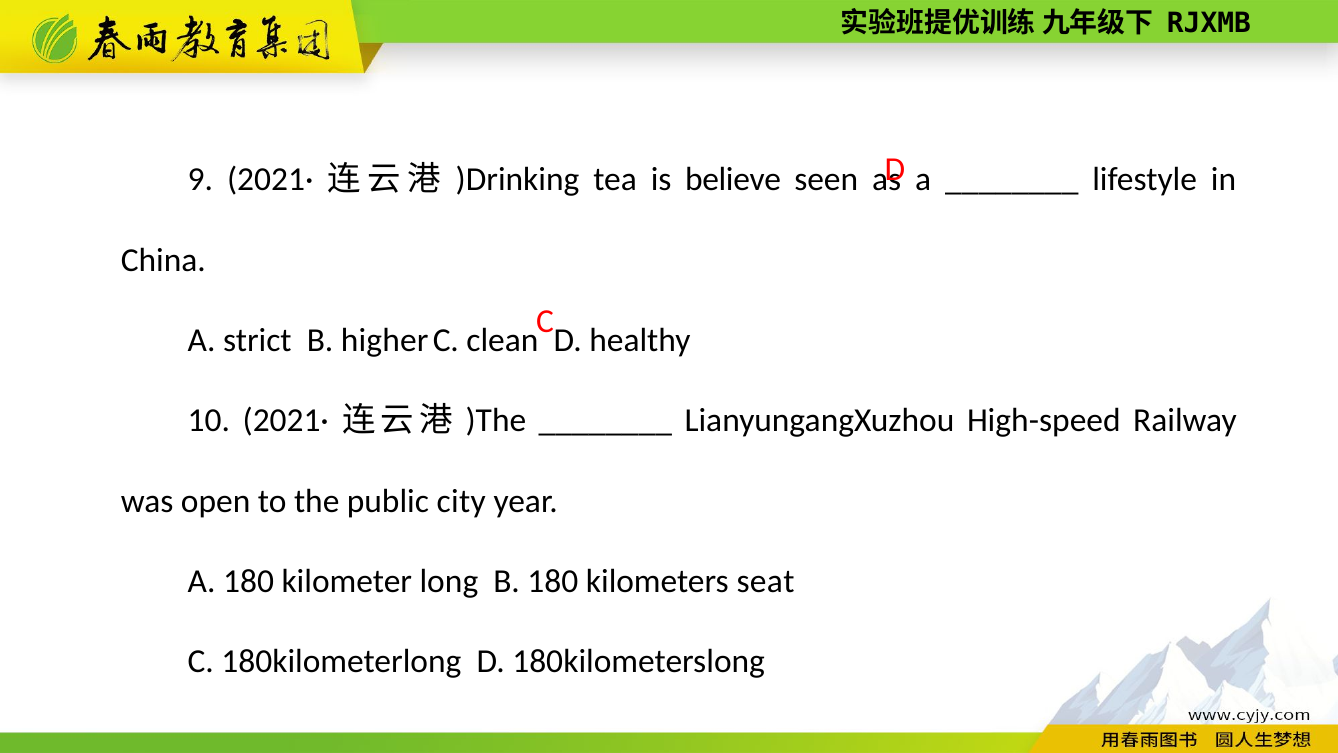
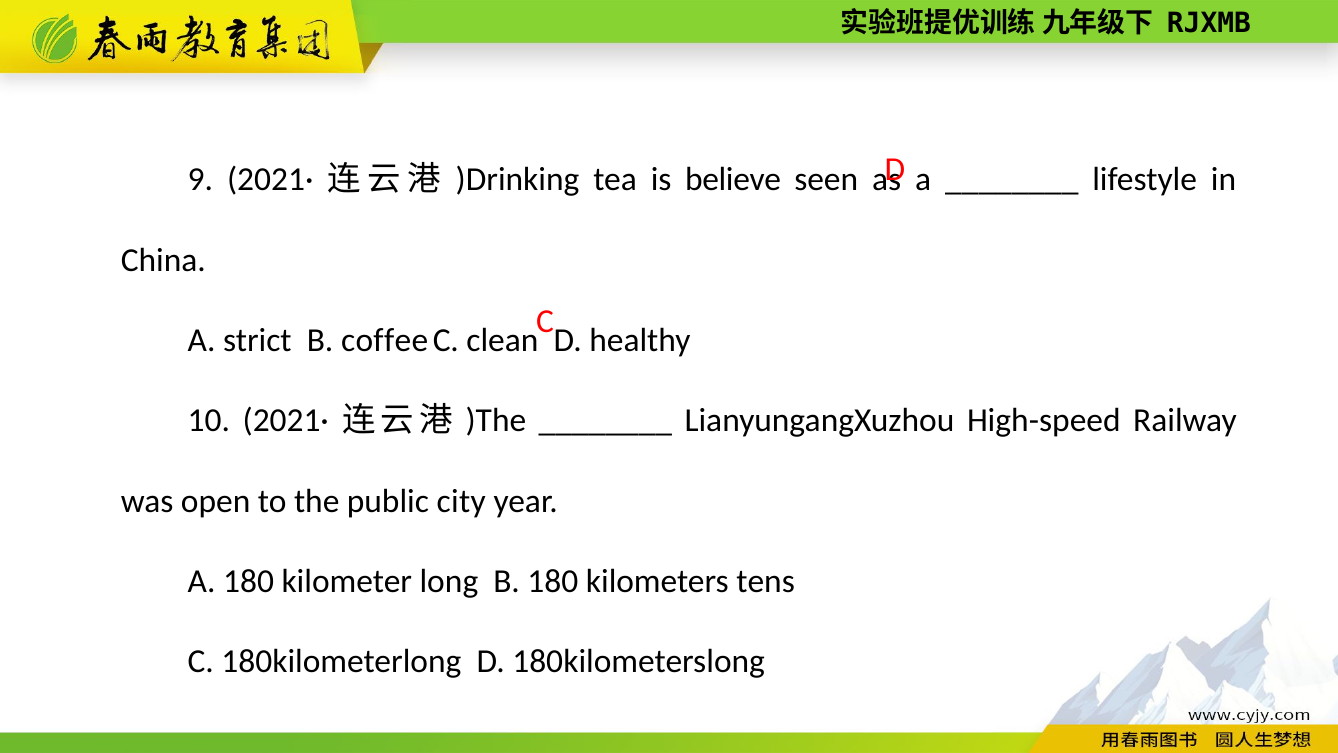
higher: higher -> coffee
seat: seat -> tens
